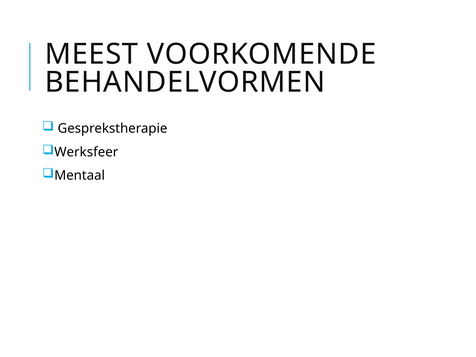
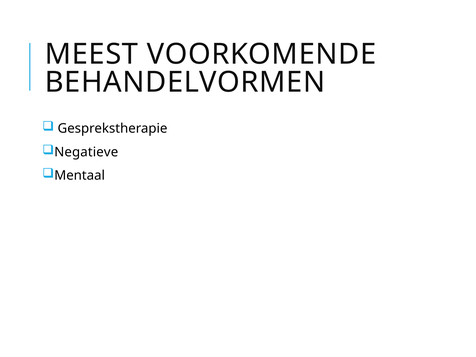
Werksfeer: Werksfeer -> Negatieve
